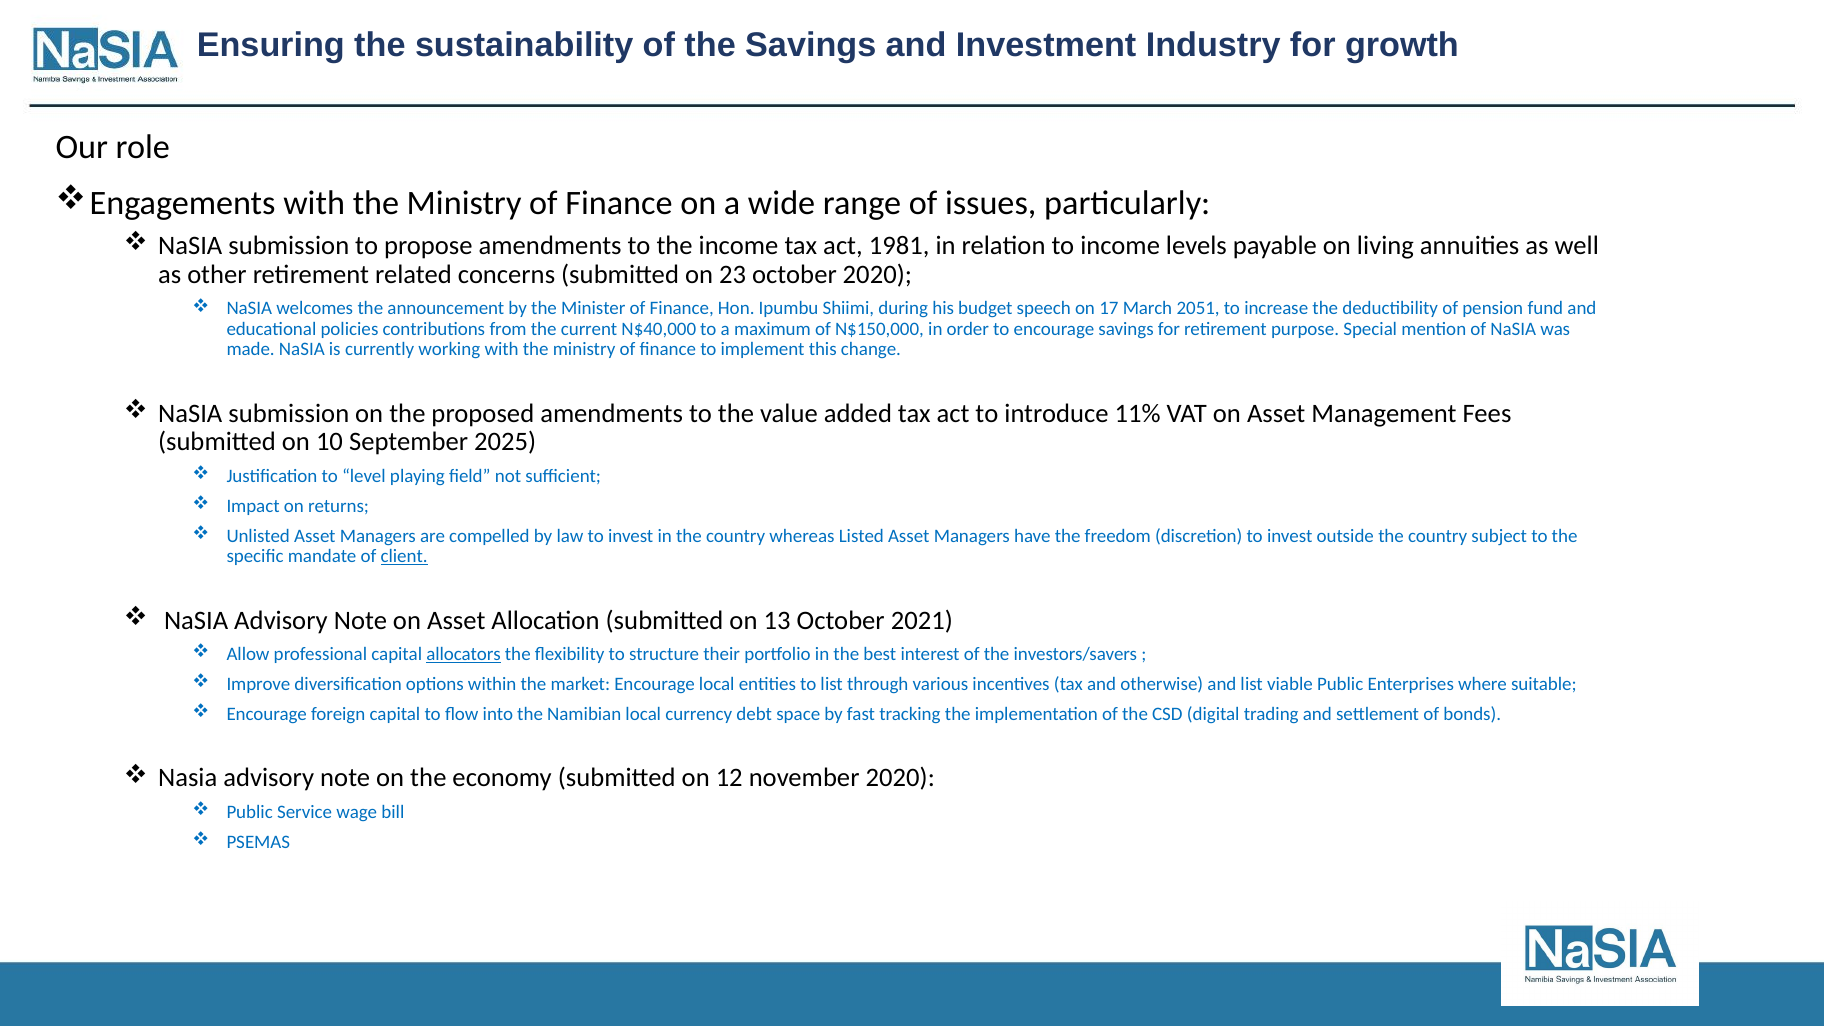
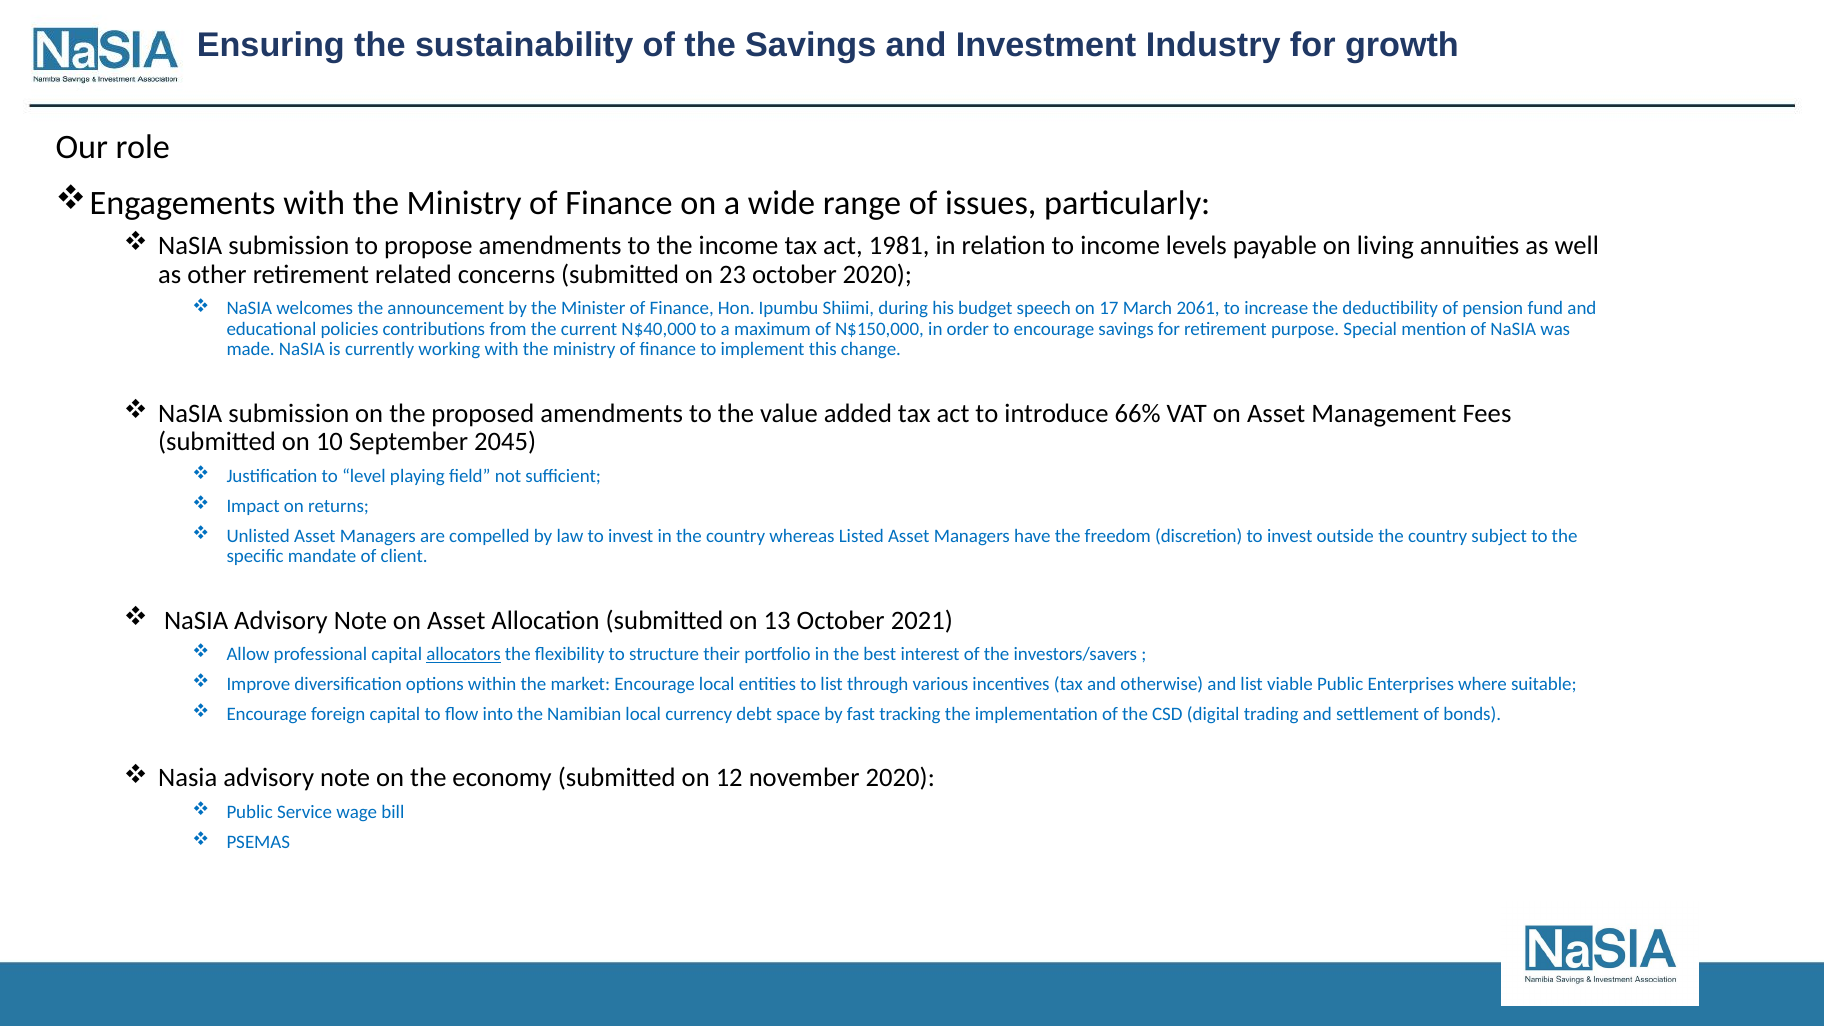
2051: 2051 -> 2061
11%: 11% -> 66%
2025: 2025 -> 2045
client underline: present -> none
